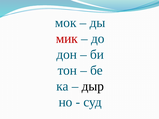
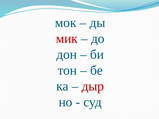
дыр colour: black -> red
